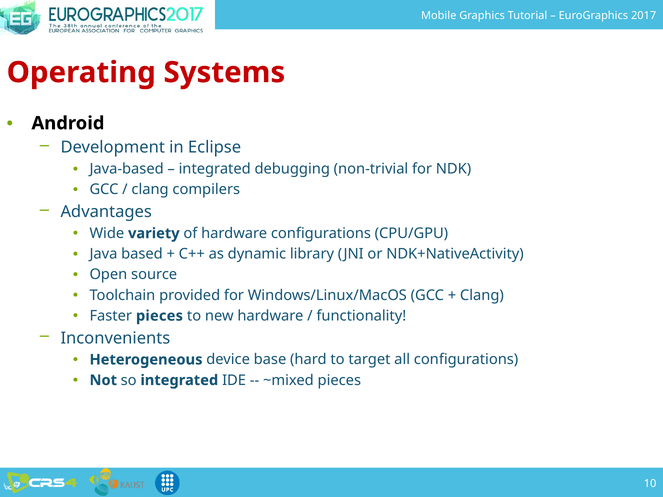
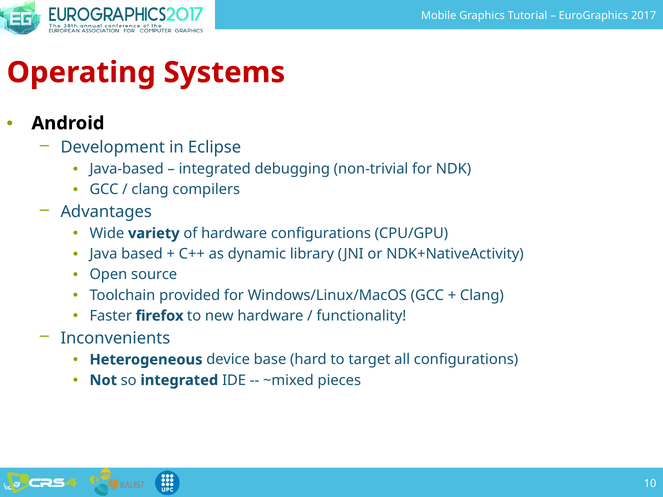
Faster pieces: pieces -> firefox
